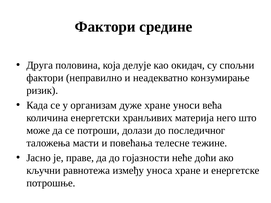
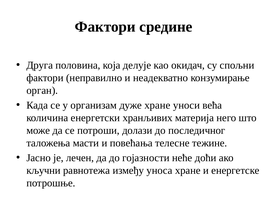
ризик: ризик -> орган
праве: праве -> лечен
